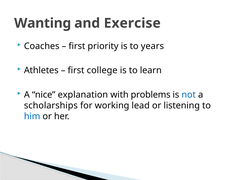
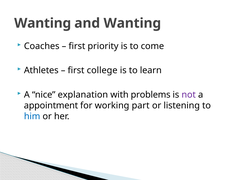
and Exercise: Exercise -> Wanting
years: years -> come
not colour: blue -> purple
scholarships: scholarships -> appointment
lead: lead -> part
